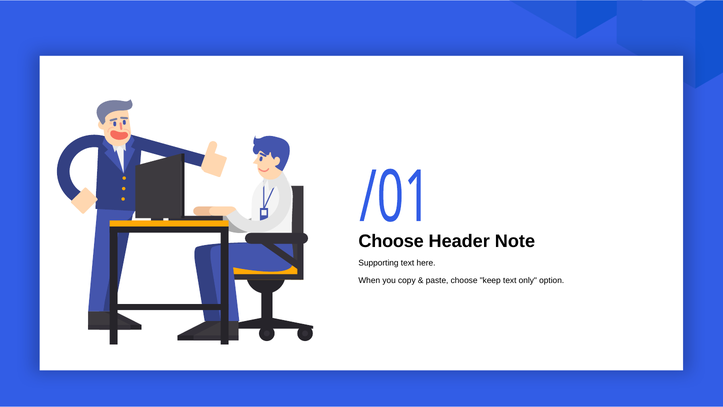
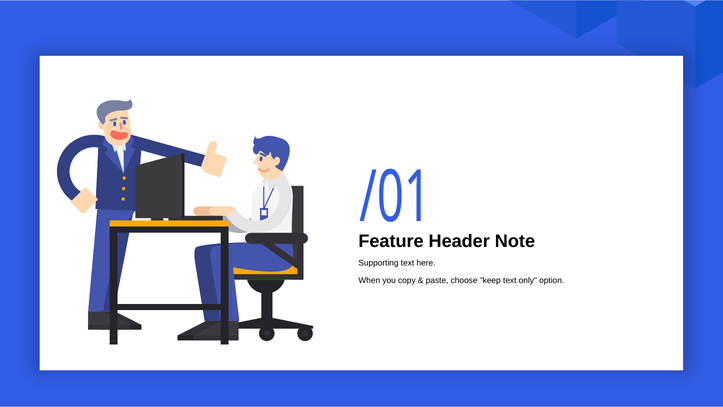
Choose at (391, 241): Choose -> Feature
